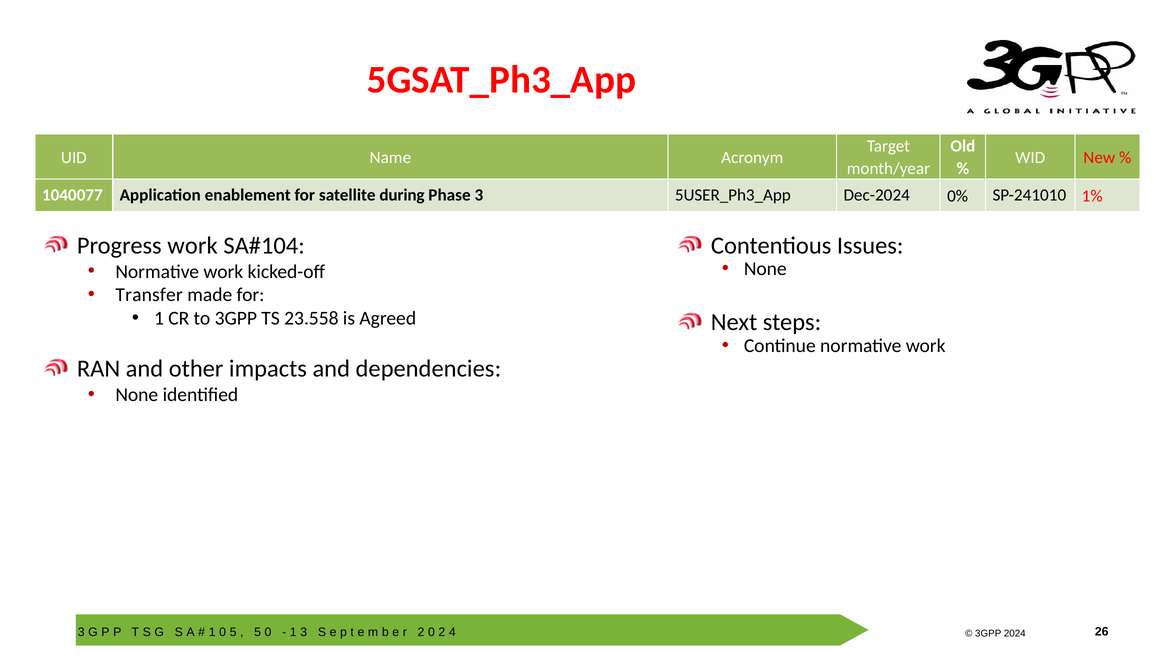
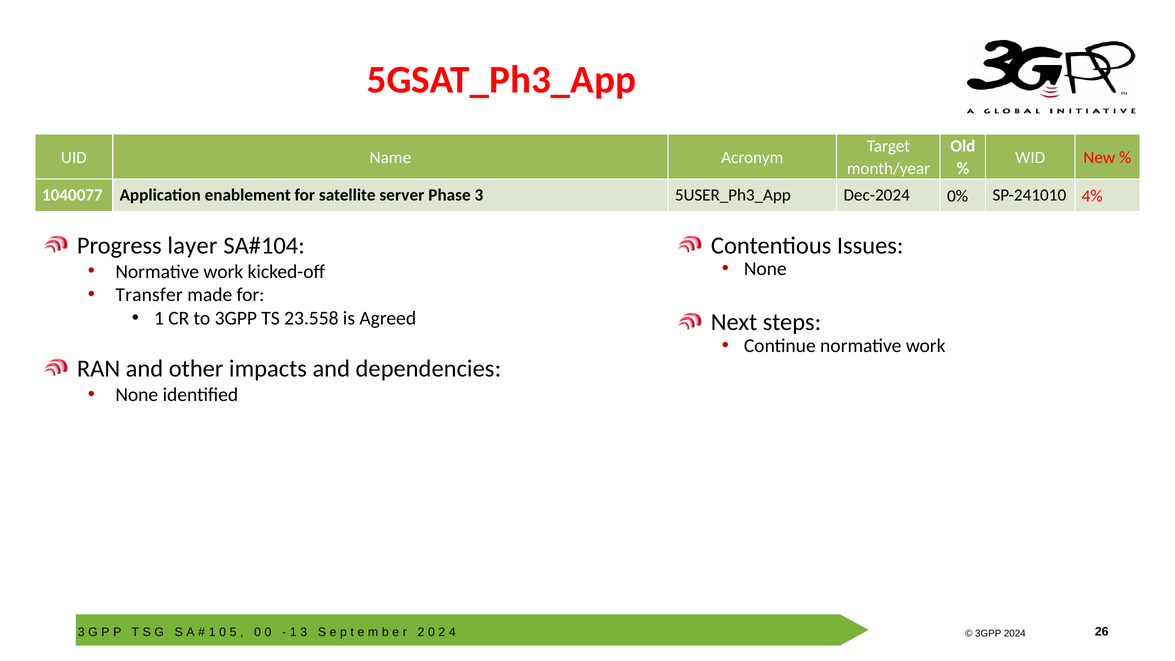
during: during -> server
1%: 1% -> 4%
Progress work: work -> layer
5 at (258, 632): 5 -> 0
